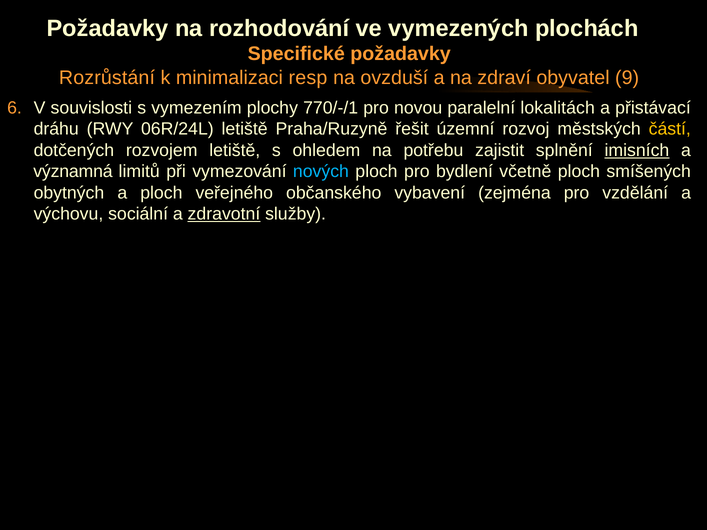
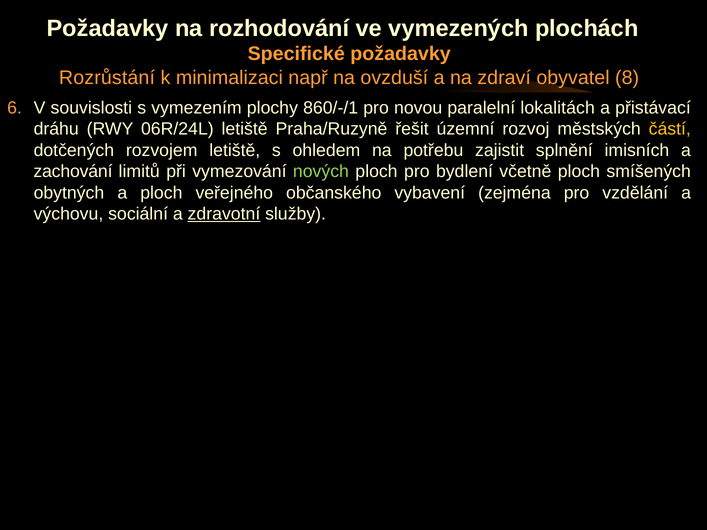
resp: resp -> např
9: 9 -> 8
770/-/1: 770/-/1 -> 860/-/1
imisních underline: present -> none
významná: významná -> zachování
nových colour: light blue -> light green
